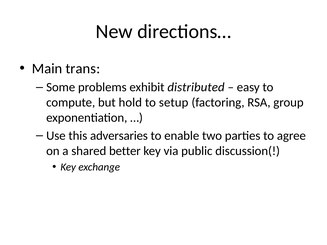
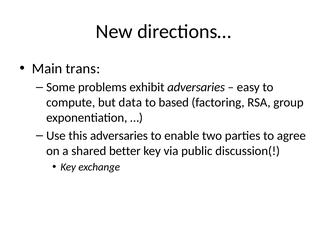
exhibit distributed: distributed -> adversaries
hold: hold -> data
setup: setup -> based
